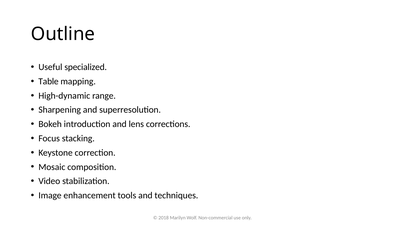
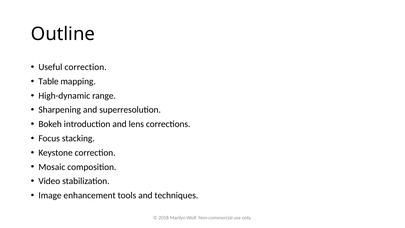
Useful specialized: specialized -> correction
